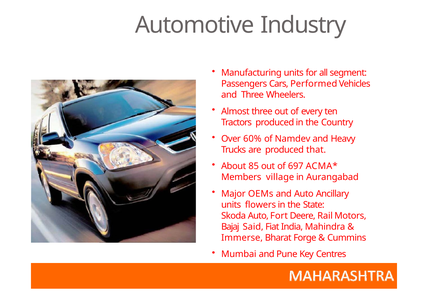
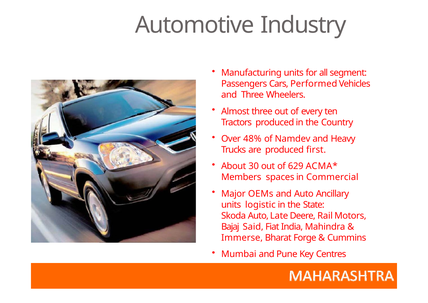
60%: 60% -> 48%
that: that -> first
85: 85 -> 30
697: 697 -> 629
village: village -> spaces
Aurangabad: Aurangabad -> Commercial
flowers: flowers -> logistic
Fort: Fort -> Late
